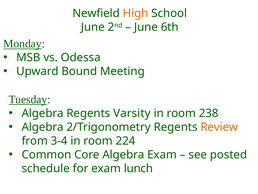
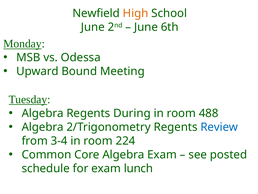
Varsity: Varsity -> During
238: 238 -> 488
Review colour: orange -> blue
